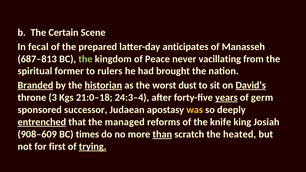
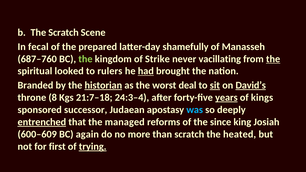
The Certain: Certain -> Scratch
anticipates: anticipates -> shamefully
687–813: 687–813 -> 687–760
Peace: Peace -> Strike
the at (273, 59) underline: none -> present
former: former -> looked
had underline: none -> present
Branded underline: present -> none
dust: dust -> deal
sit underline: none -> present
3: 3 -> 8
21:0–18: 21:0–18 -> 21:7–18
germ: germ -> kings
was colour: yellow -> light blue
knife: knife -> since
908–609: 908–609 -> 600–609
times: times -> again
than underline: present -> none
